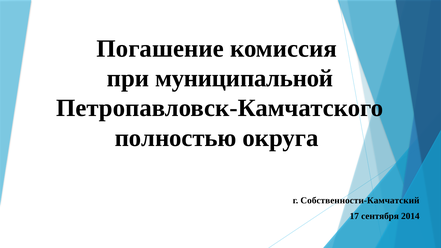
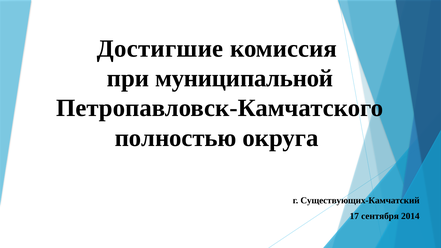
Погашение: Погашение -> Достигшие
Собственности-Камчатский: Собственности-Камчатский -> Существующих-Камчатский
